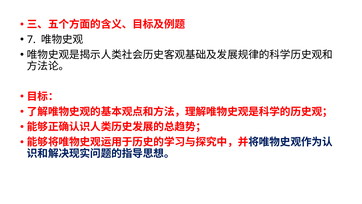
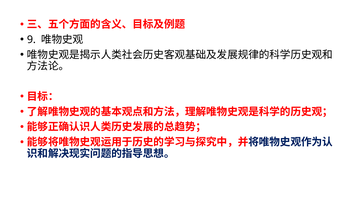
7: 7 -> 9
